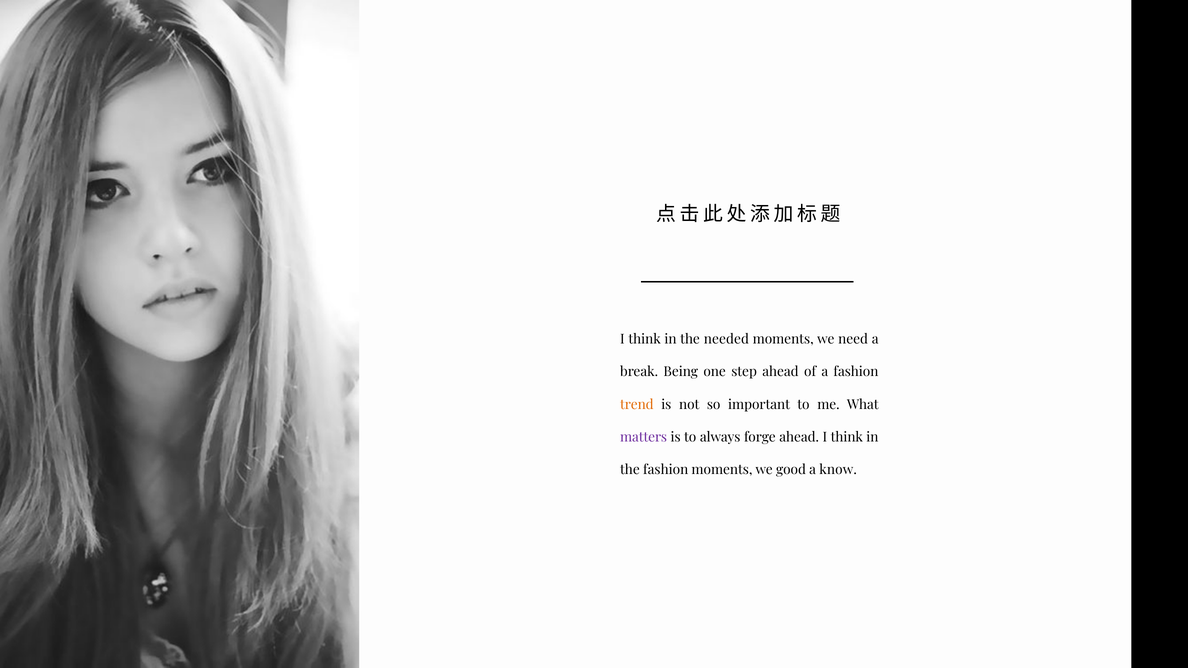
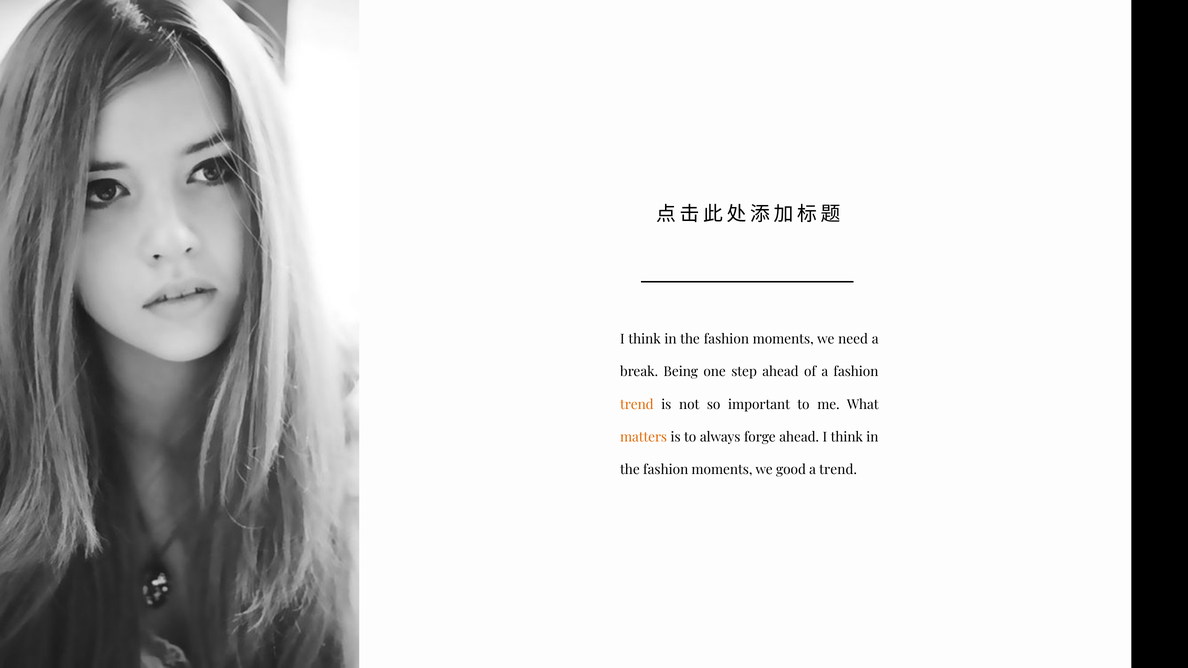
needed at (726, 339): needed -> fashion
matters colour: purple -> orange
a know: know -> trend
